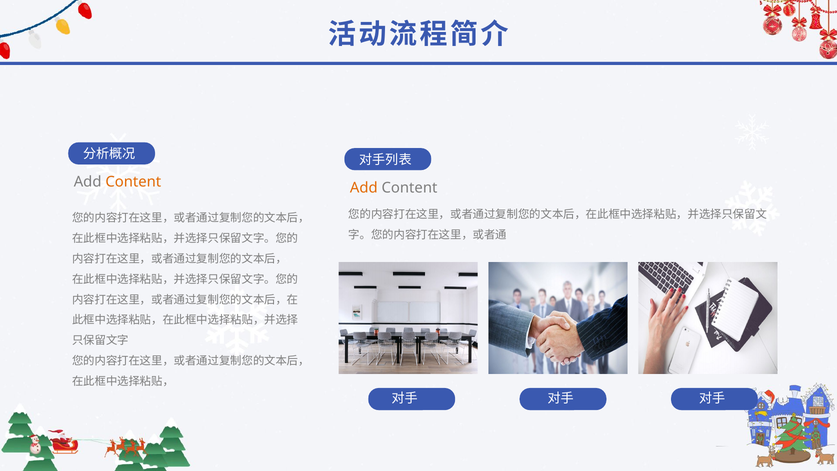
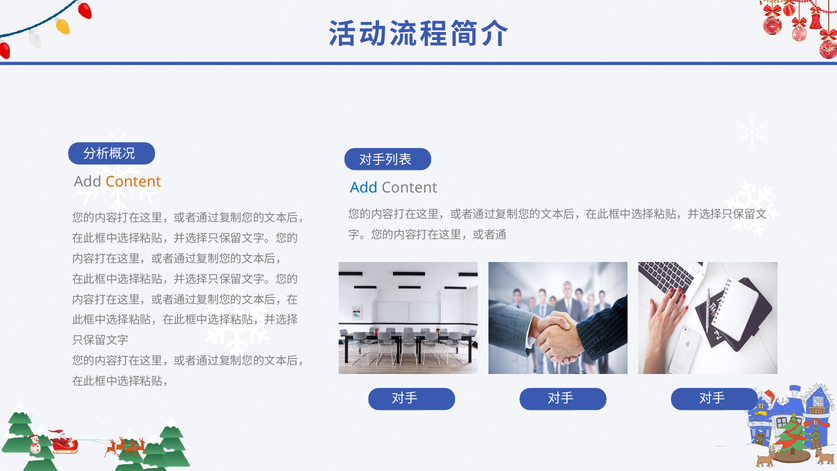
Add at (364, 188) colour: orange -> blue
